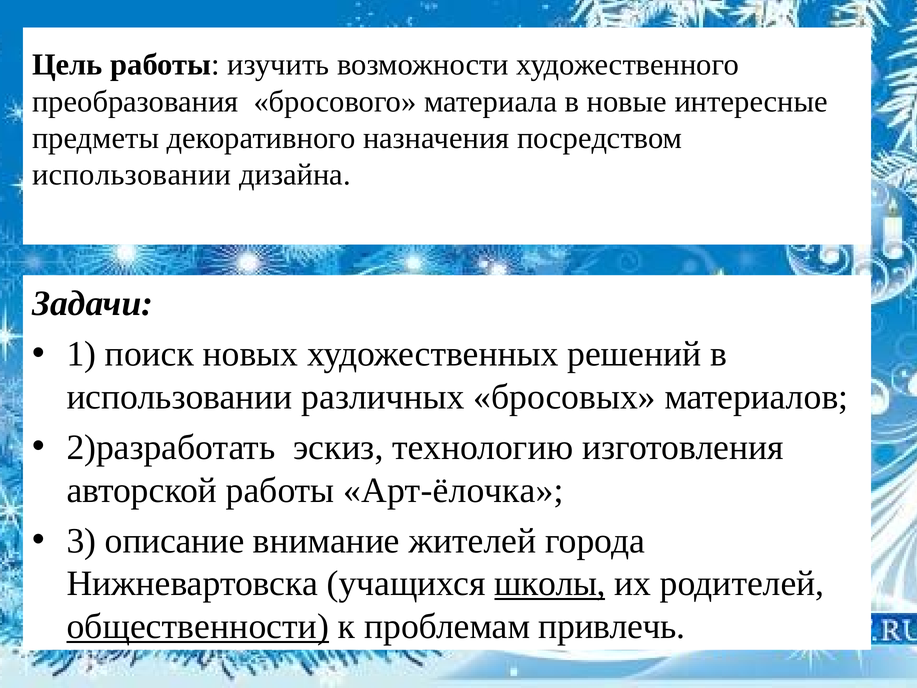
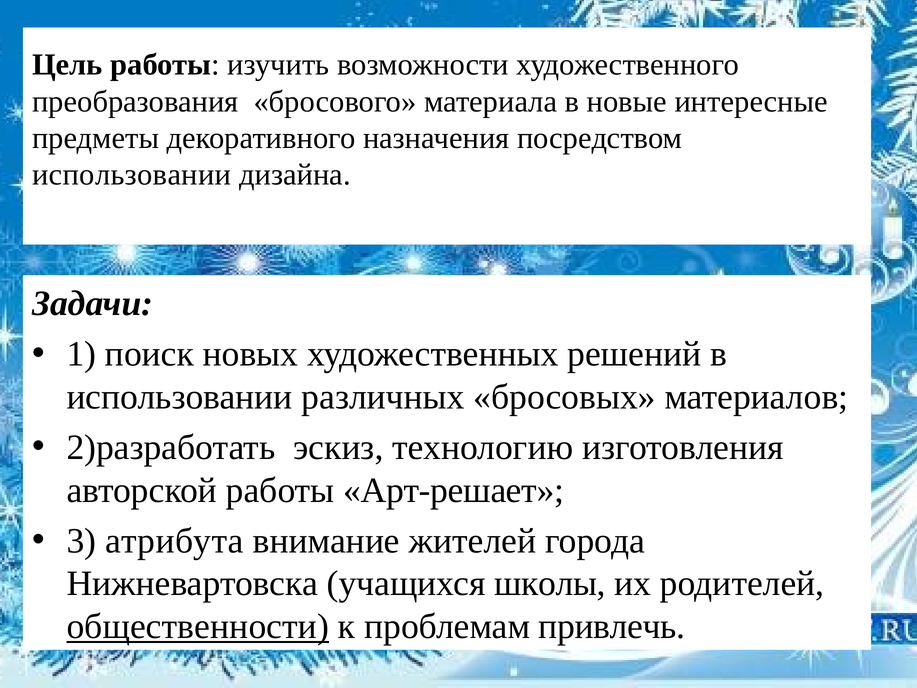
Арт-ёлочка: Арт-ёлочка -> Арт-решает
описание: описание -> атрибута
школы underline: present -> none
